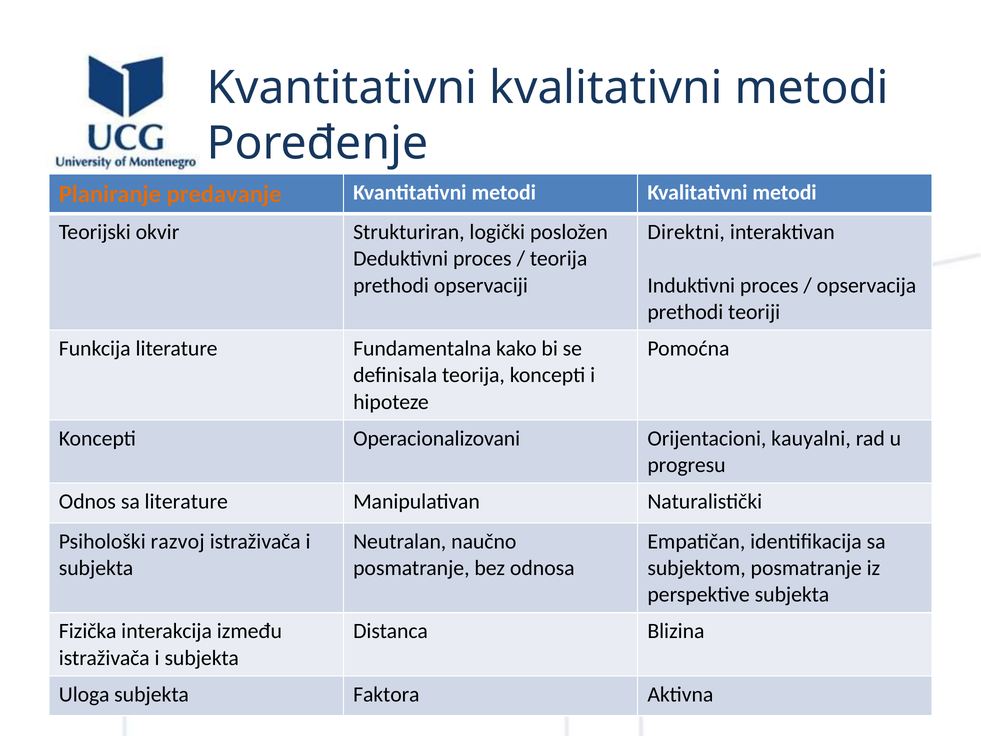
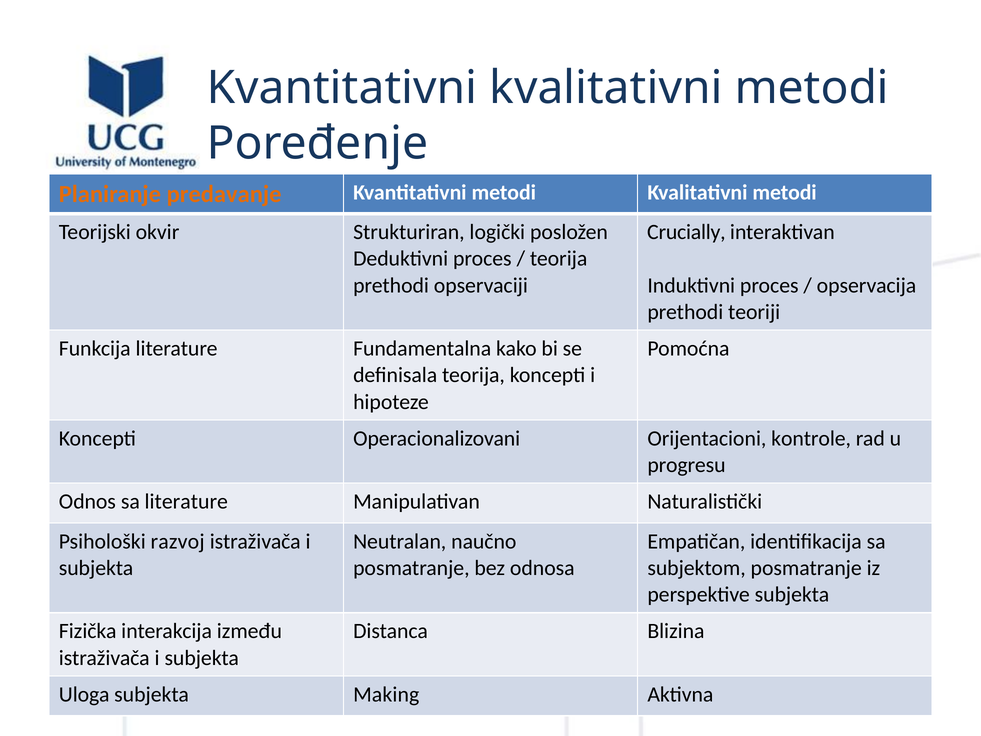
Direktni: Direktni -> Crucially
kauyalni: kauyalni -> kontrole
Faktora: Faktora -> Making
